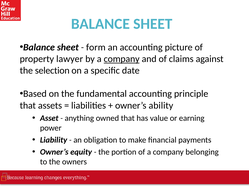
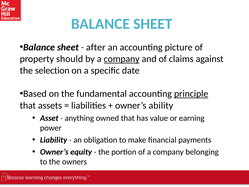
form: form -> after
lawyer: lawyer -> should
principle underline: none -> present
